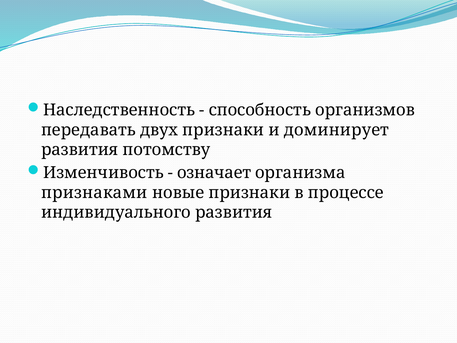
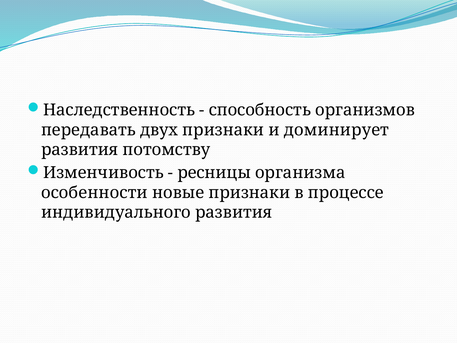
означает: означает -> ресницы
признаками: признаками -> особенности
